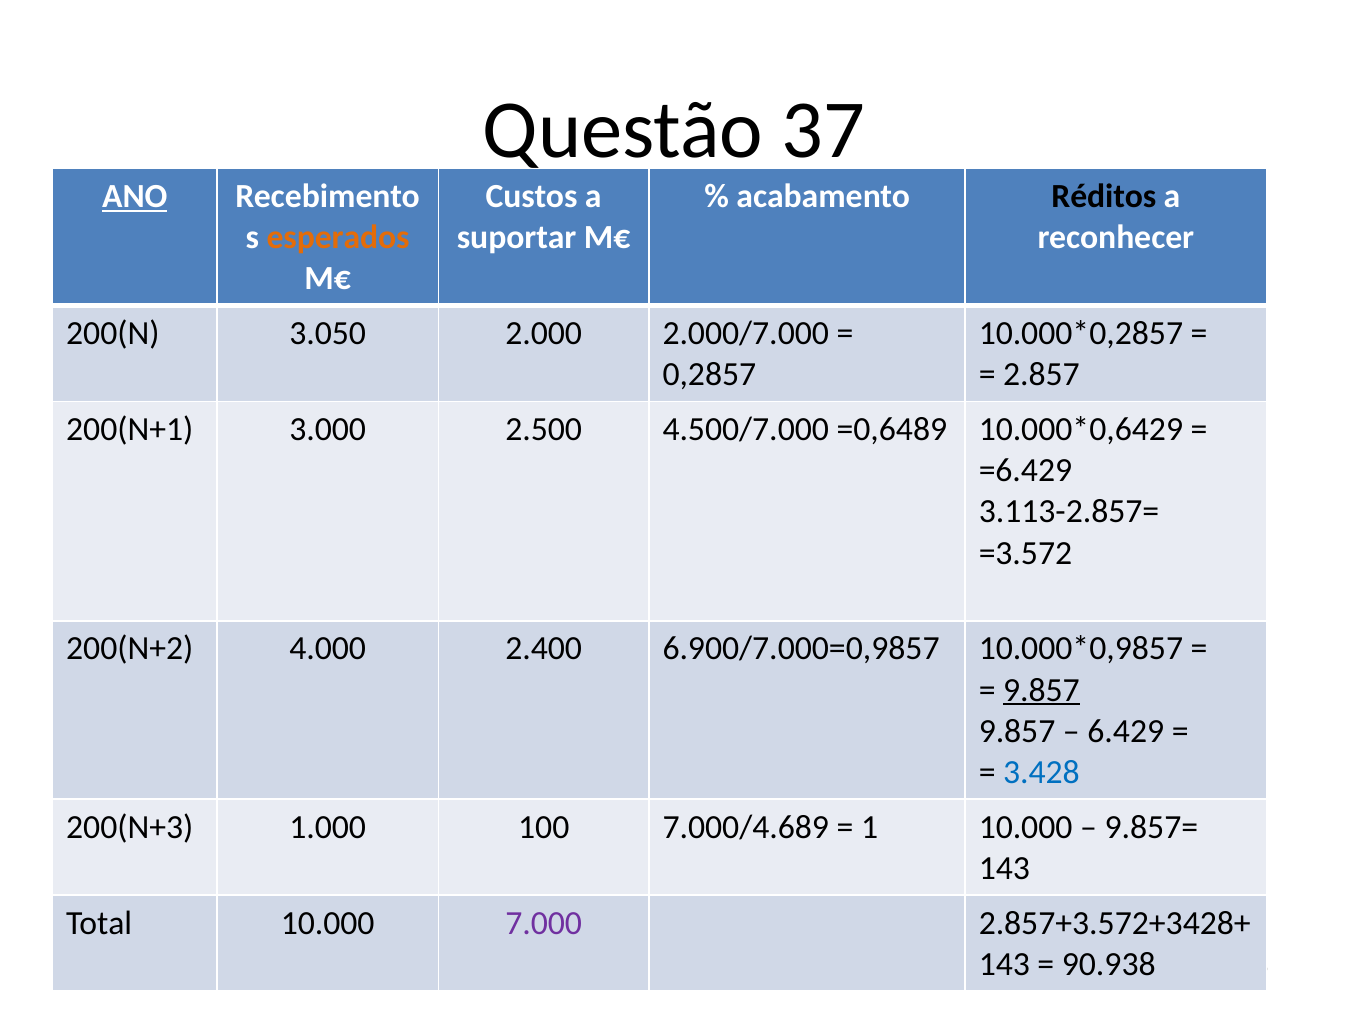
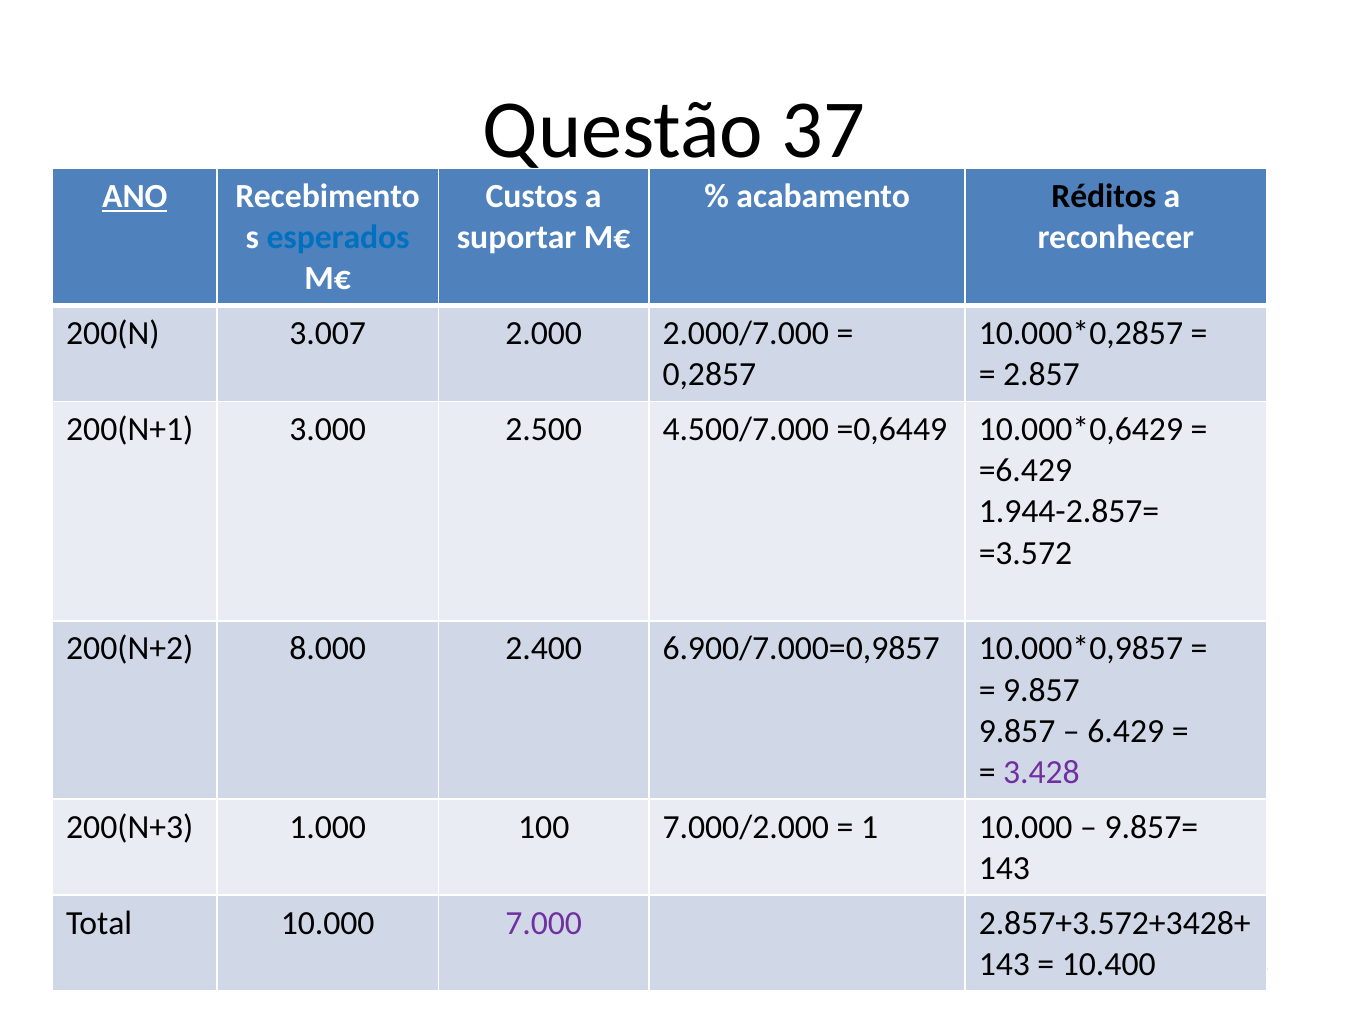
esperados colour: orange -> blue
3.050: 3.050 -> 3.007
=0,6489: =0,6489 -> =0,6449
3.113-2.857=: 3.113-2.857= -> 1.944-2.857=
4.000: 4.000 -> 8.000
9.857 at (1041, 690) underline: present -> none
3.428 colour: blue -> purple
7.000/4.689: 7.000/4.689 -> 7.000/2.000
90.938: 90.938 -> 10.400
